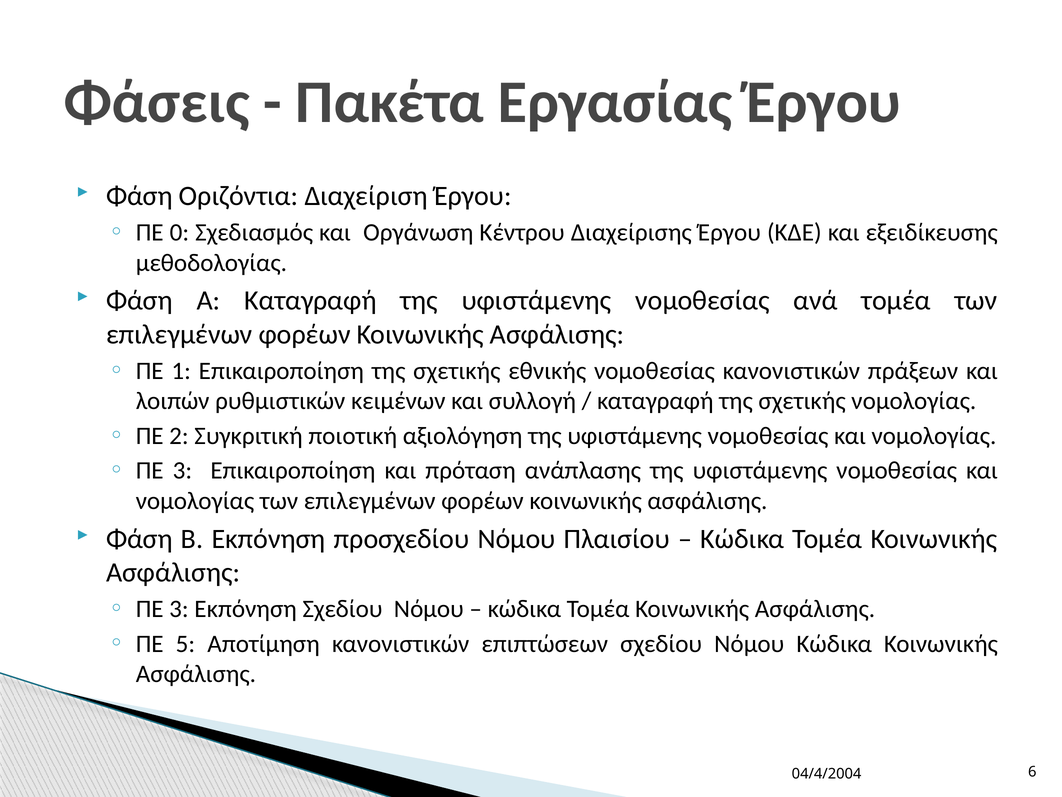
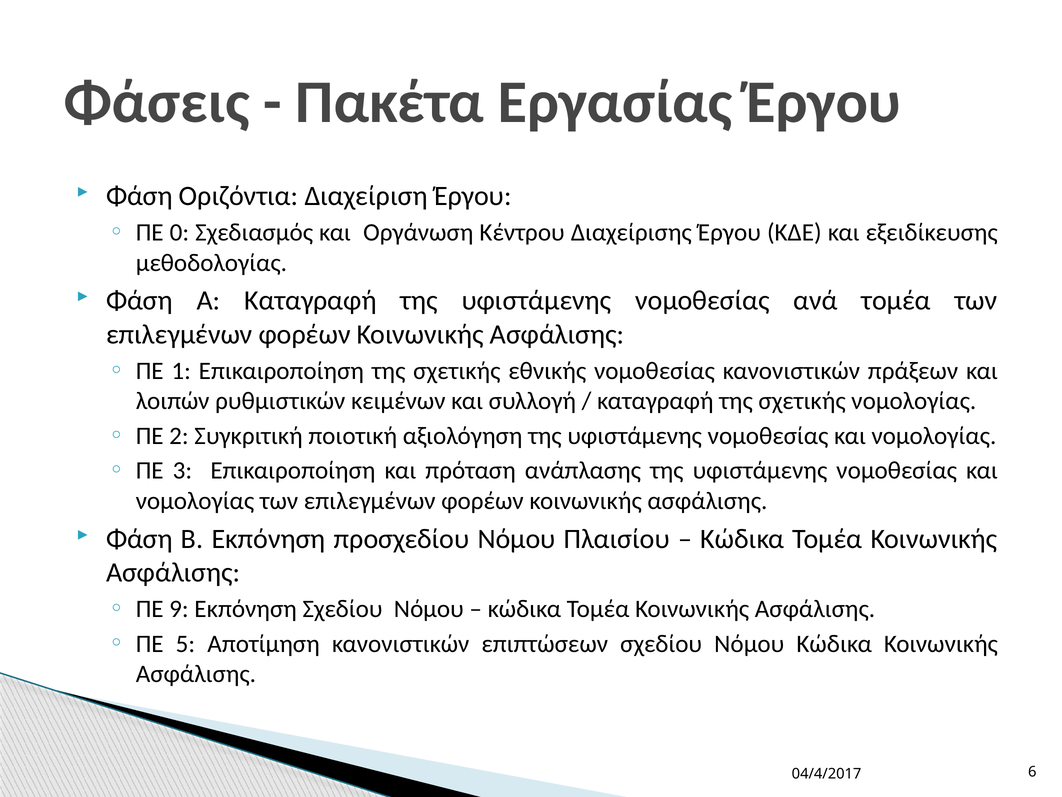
3 at (179, 609): 3 -> 9
04/4/2004: 04/4/2004 -> 04/4/2017
